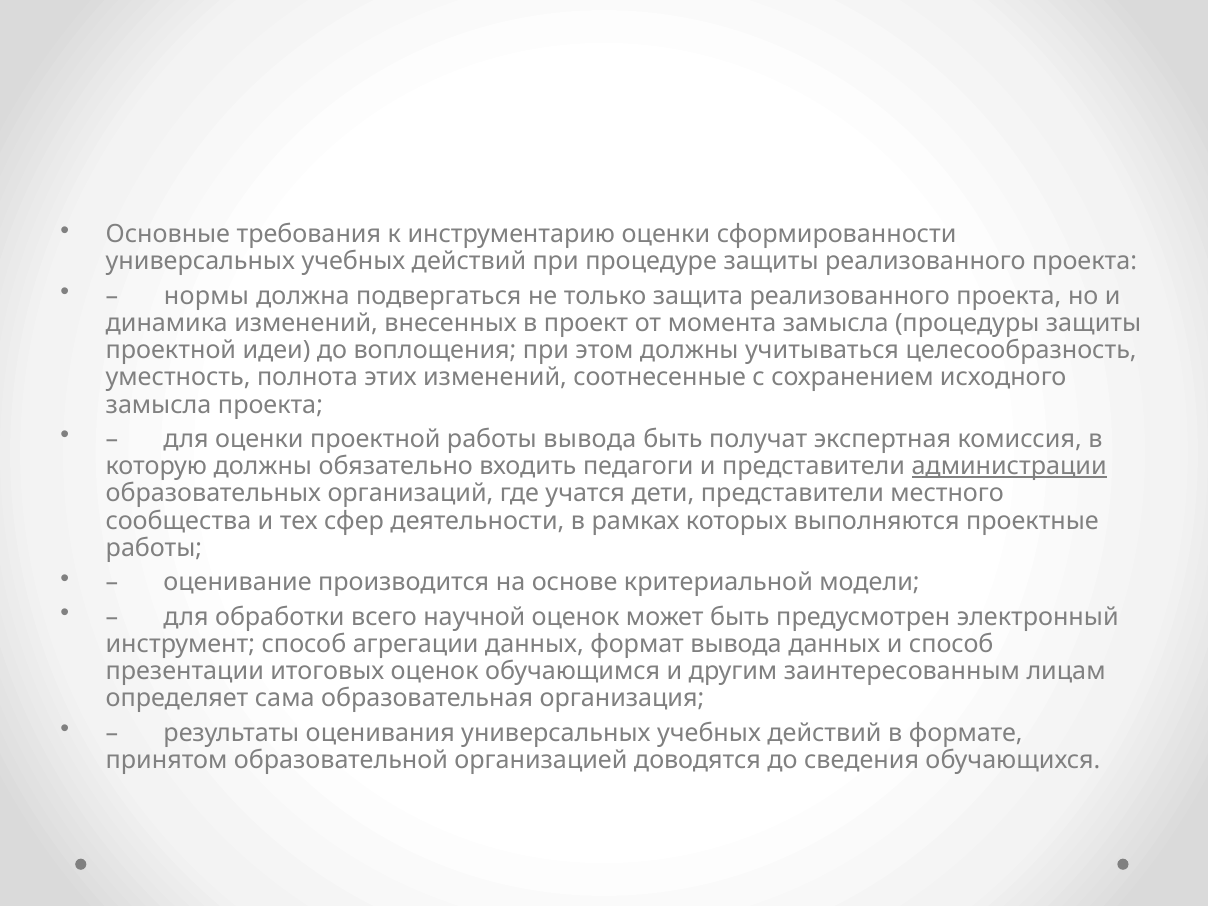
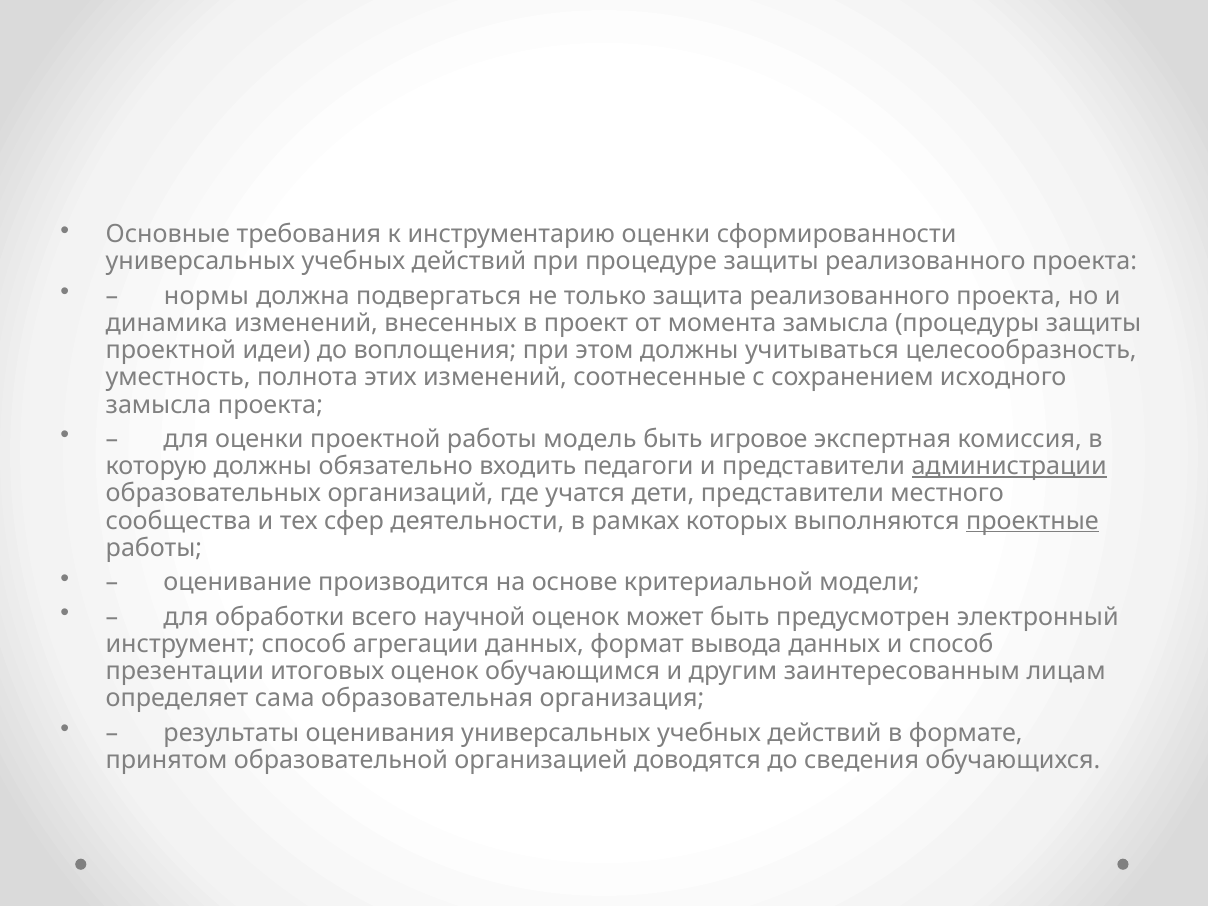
работы вывода: вывода -> модель
получат: получат -> игровое
проектные underline: none -> present
